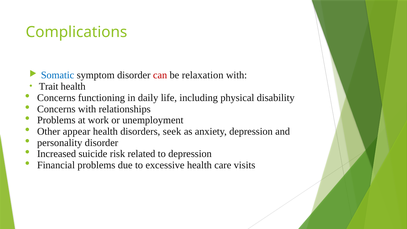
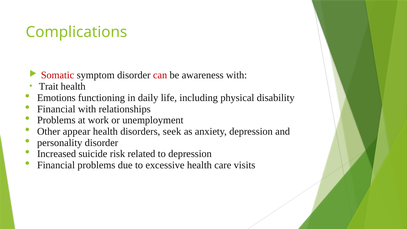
Somatic colour: blue -> red
relaxation: relaxation -> awareness
Concerns at (56, 98): Concerns -> Emotions
Concerns at (56, 109): Concerns -> Financial
